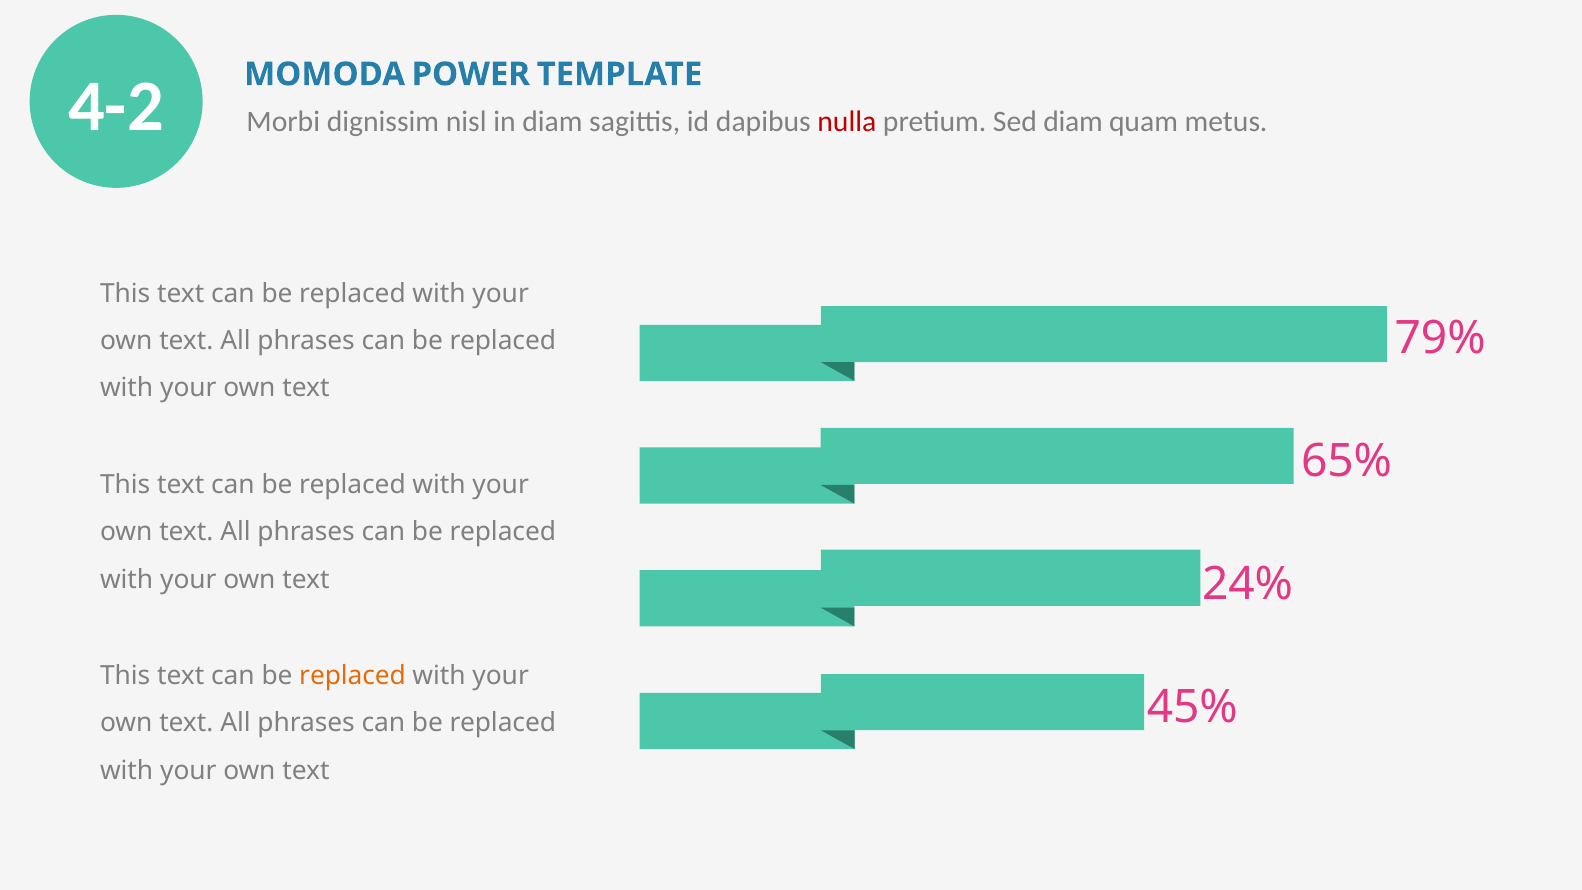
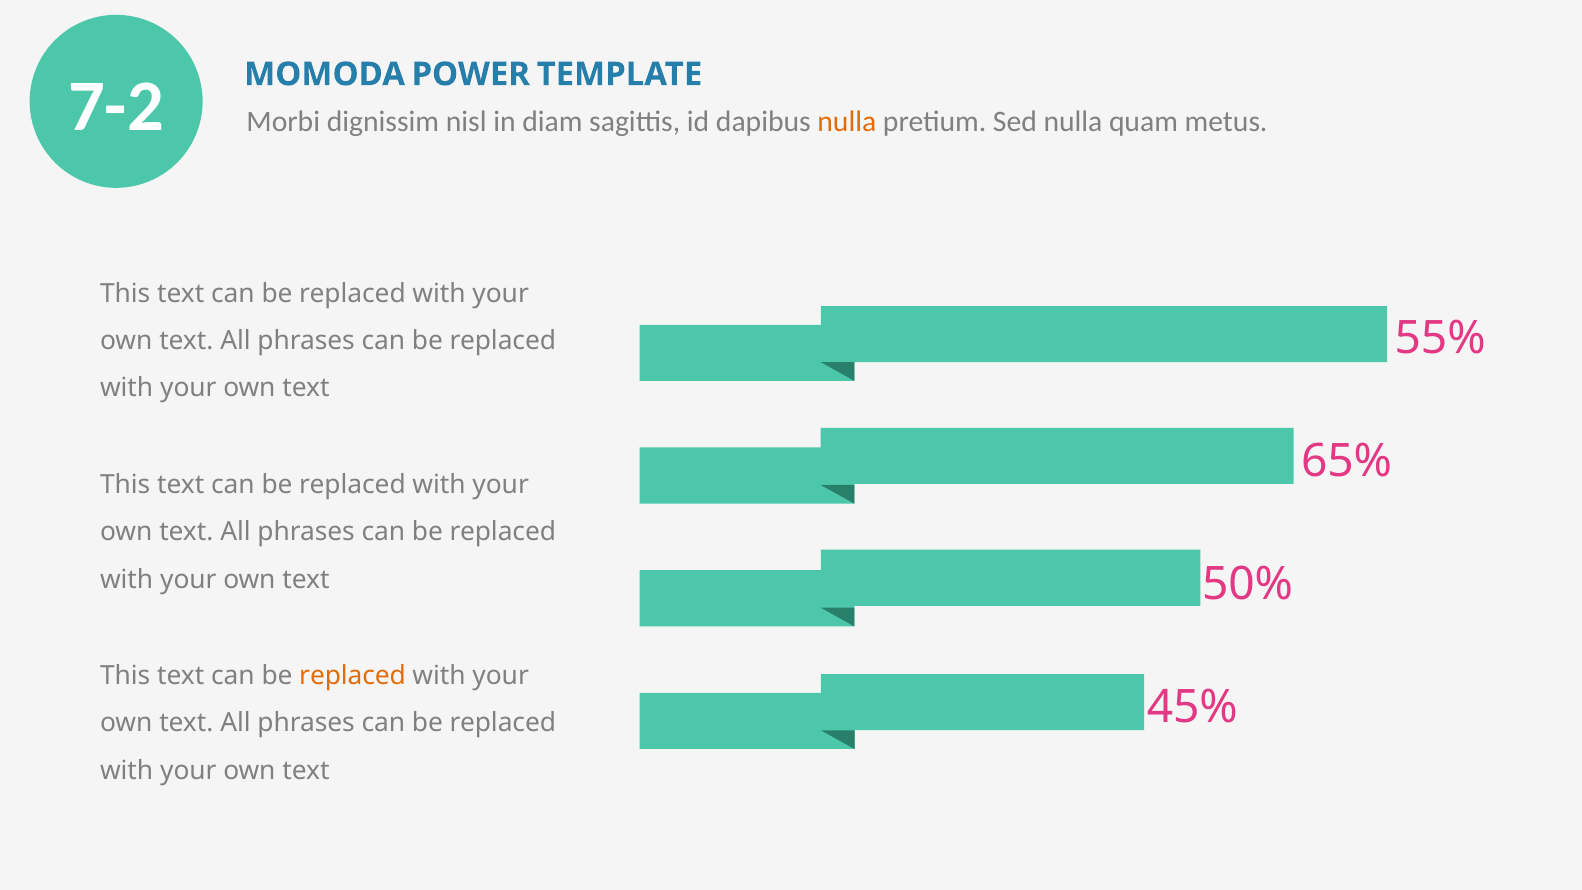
4-2: 4-2 -> 7-2
nulla at (847, 122) colour: red -> orange
Sed diam: diam -> nulla
79%: 79% -> 55%
24%: 24% -> 50%
